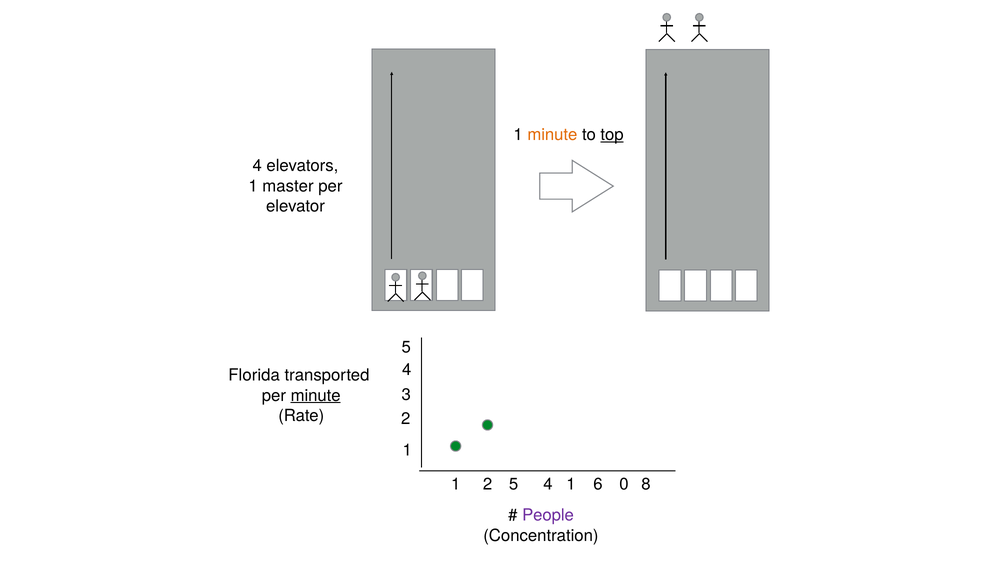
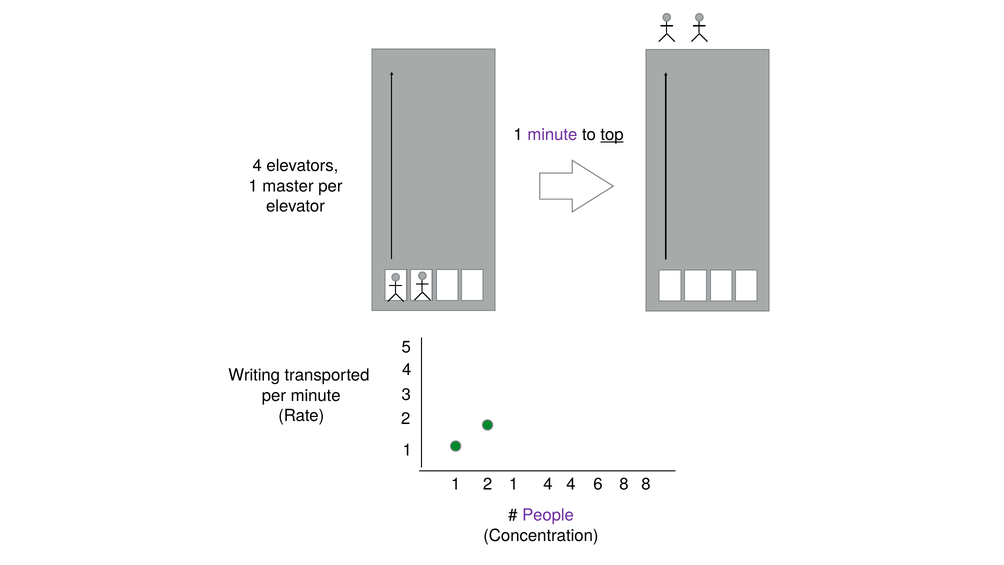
minute at (552, 134) colour: orange -> purple
Florida: Florida -> Writing
minute at (316, 395) underline: present -> none
2 5: 5 -> 1
1 at (571, 484): 1 -> 4
6 0: 0 -> 8
